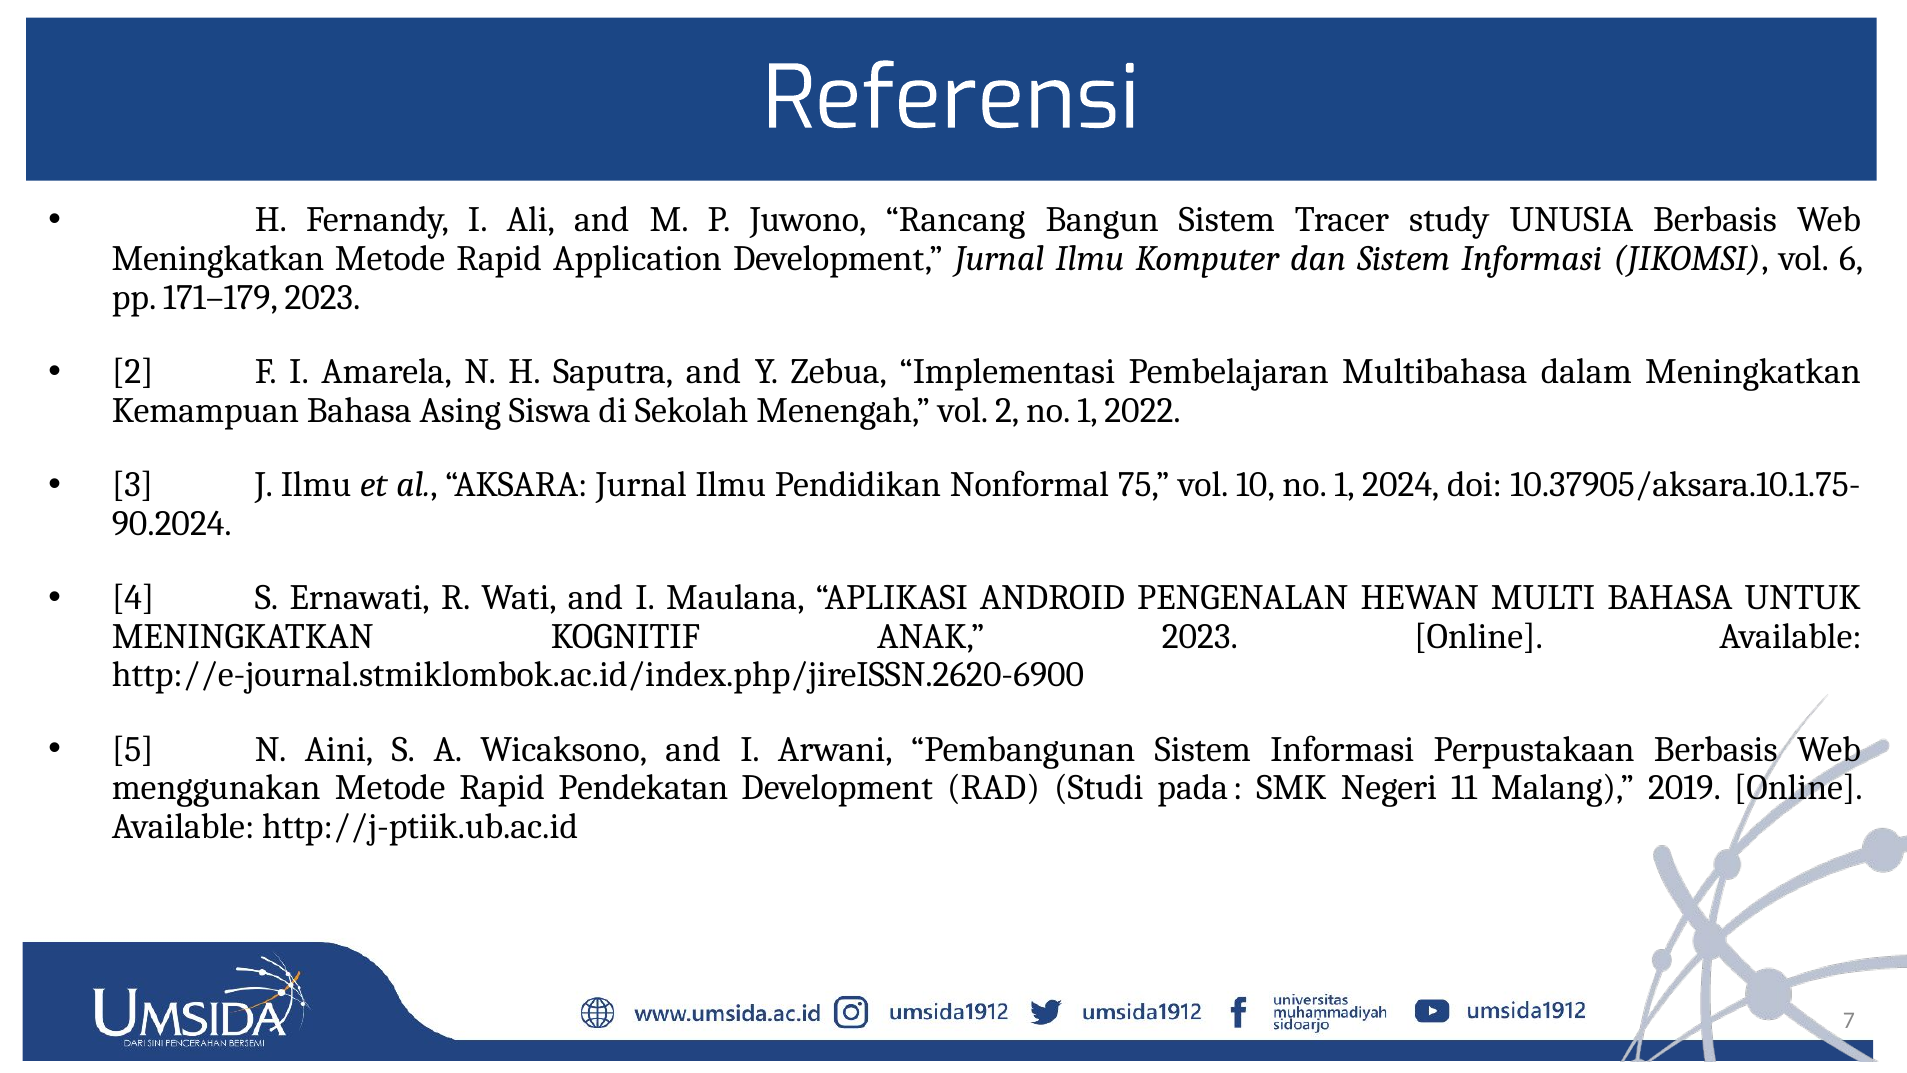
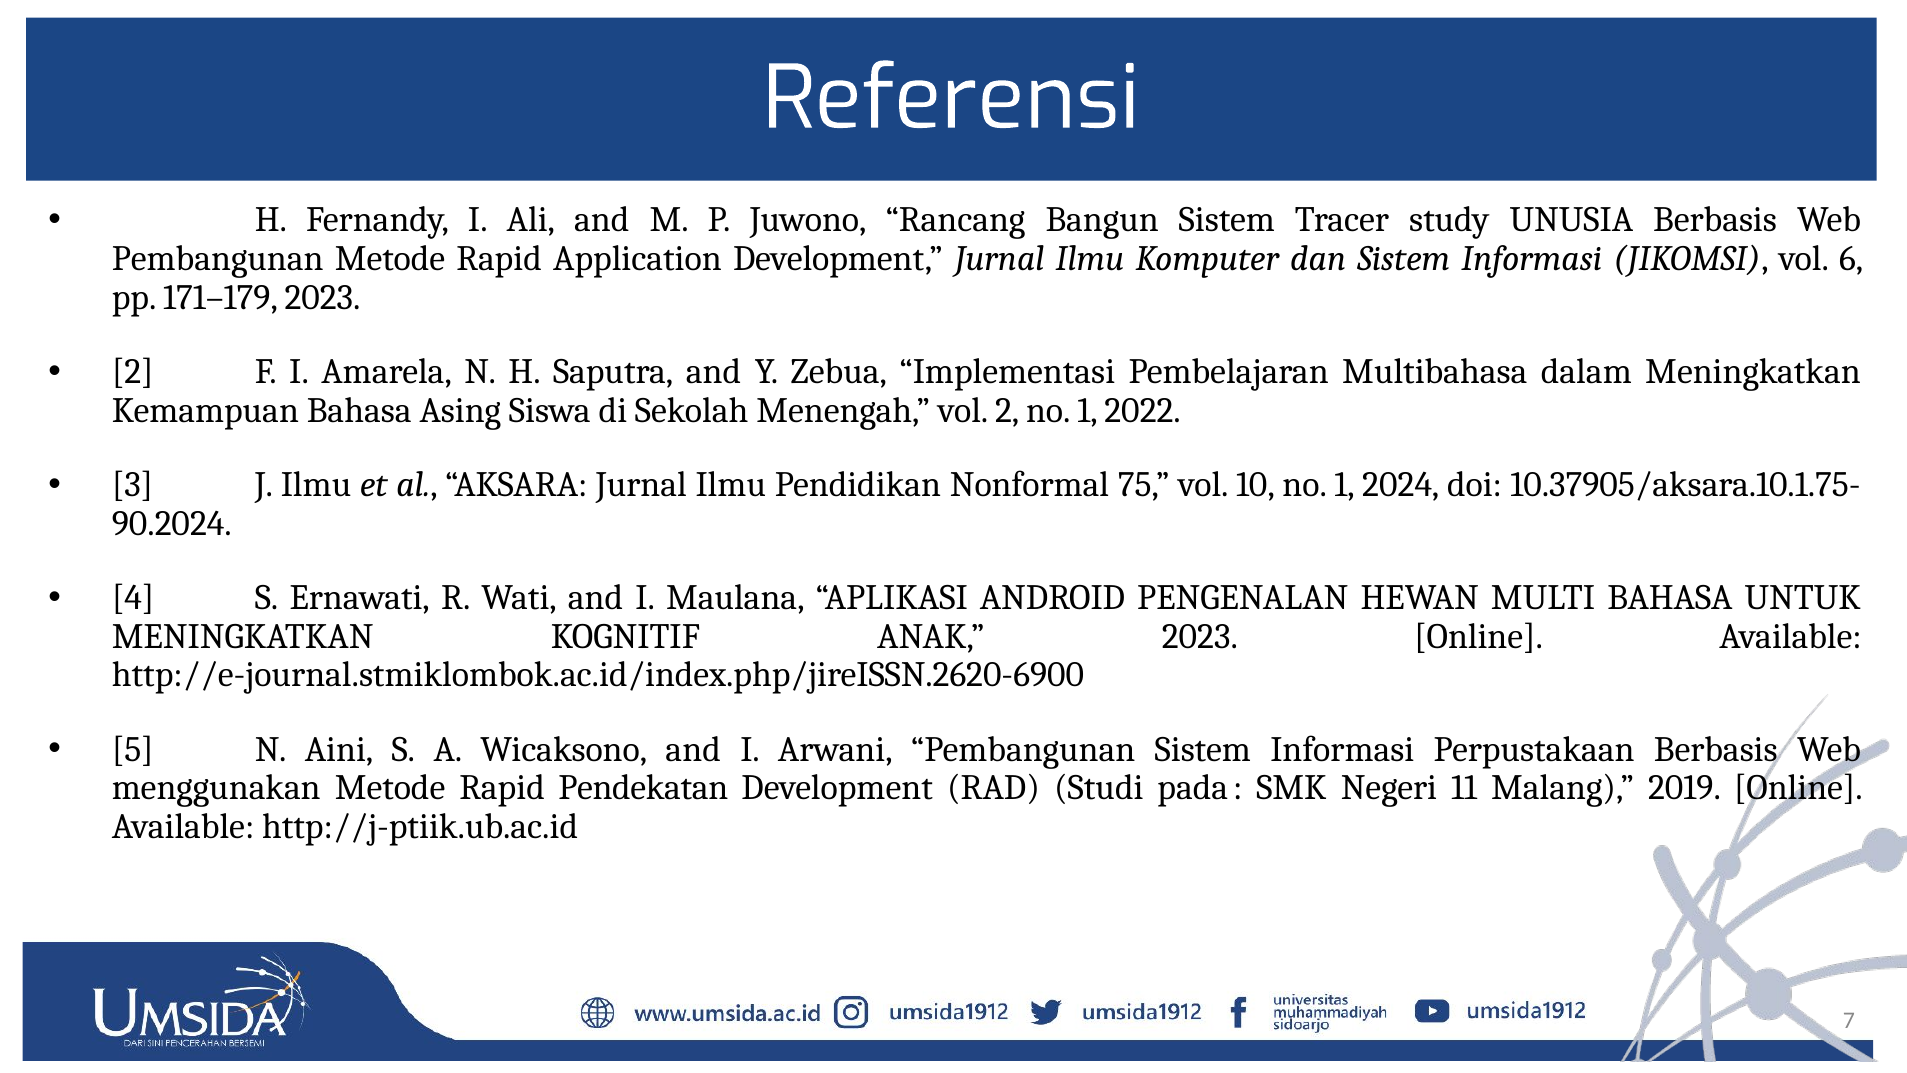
Meningkatkan at (218, 259): Meningkatkan -> Pembangunan
